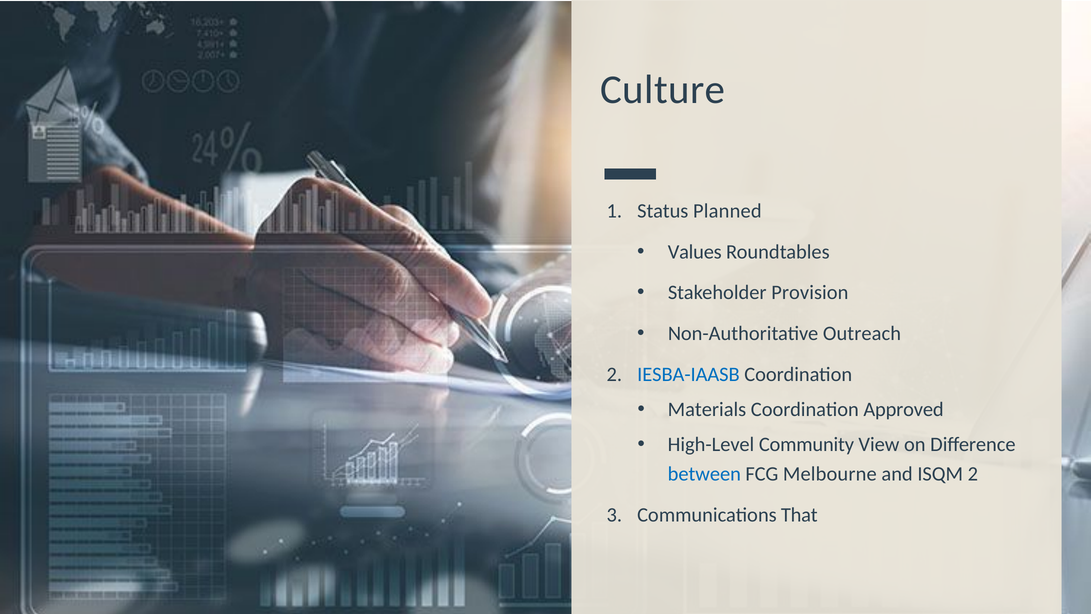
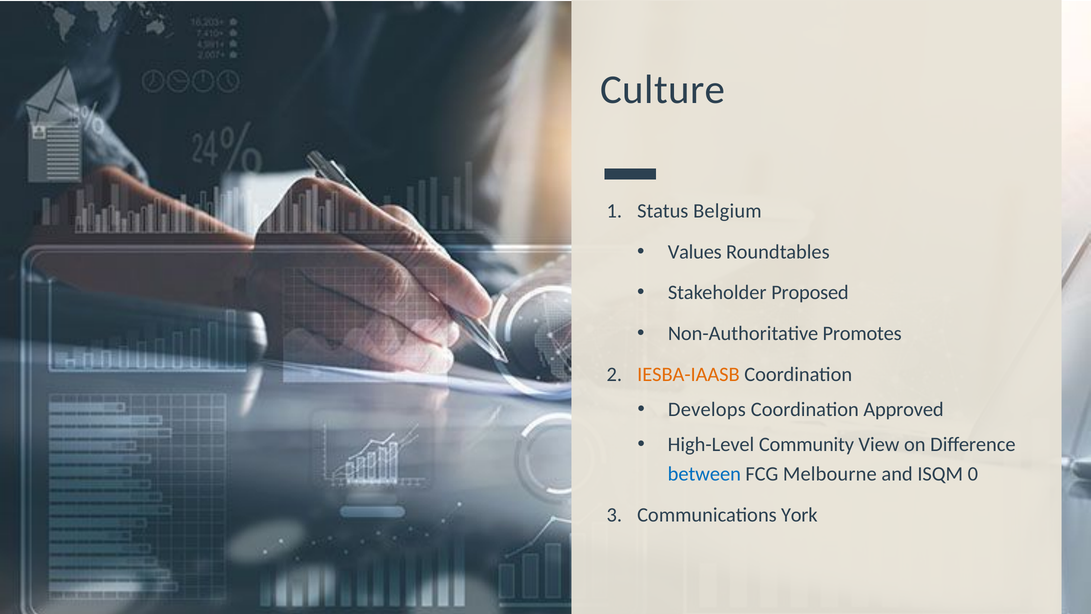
Planned: Planned -> Belgium
Provision: Provision -> Proposed
Outreach: Outreach -> Promotes
IESBA-IAASB colour: blue -> orange
Materials: Materials -> Develops
ISQM 2: 2 -> 0
That: That -> York
